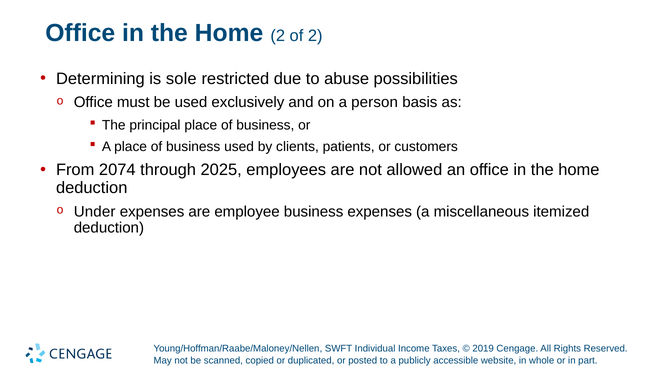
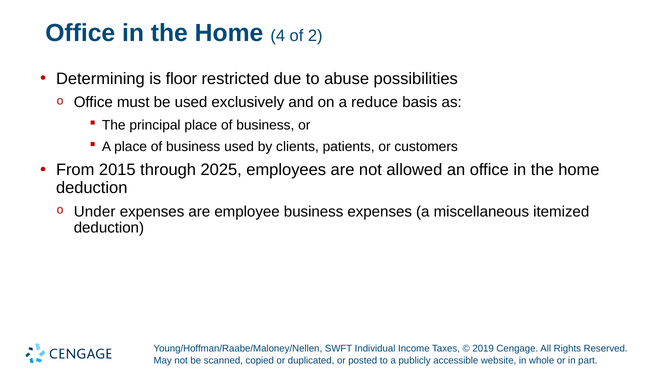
Home 2: 2 -> 4
sole: sole -> floor
person: person -> reduce
2074: 2074 -> 2015
